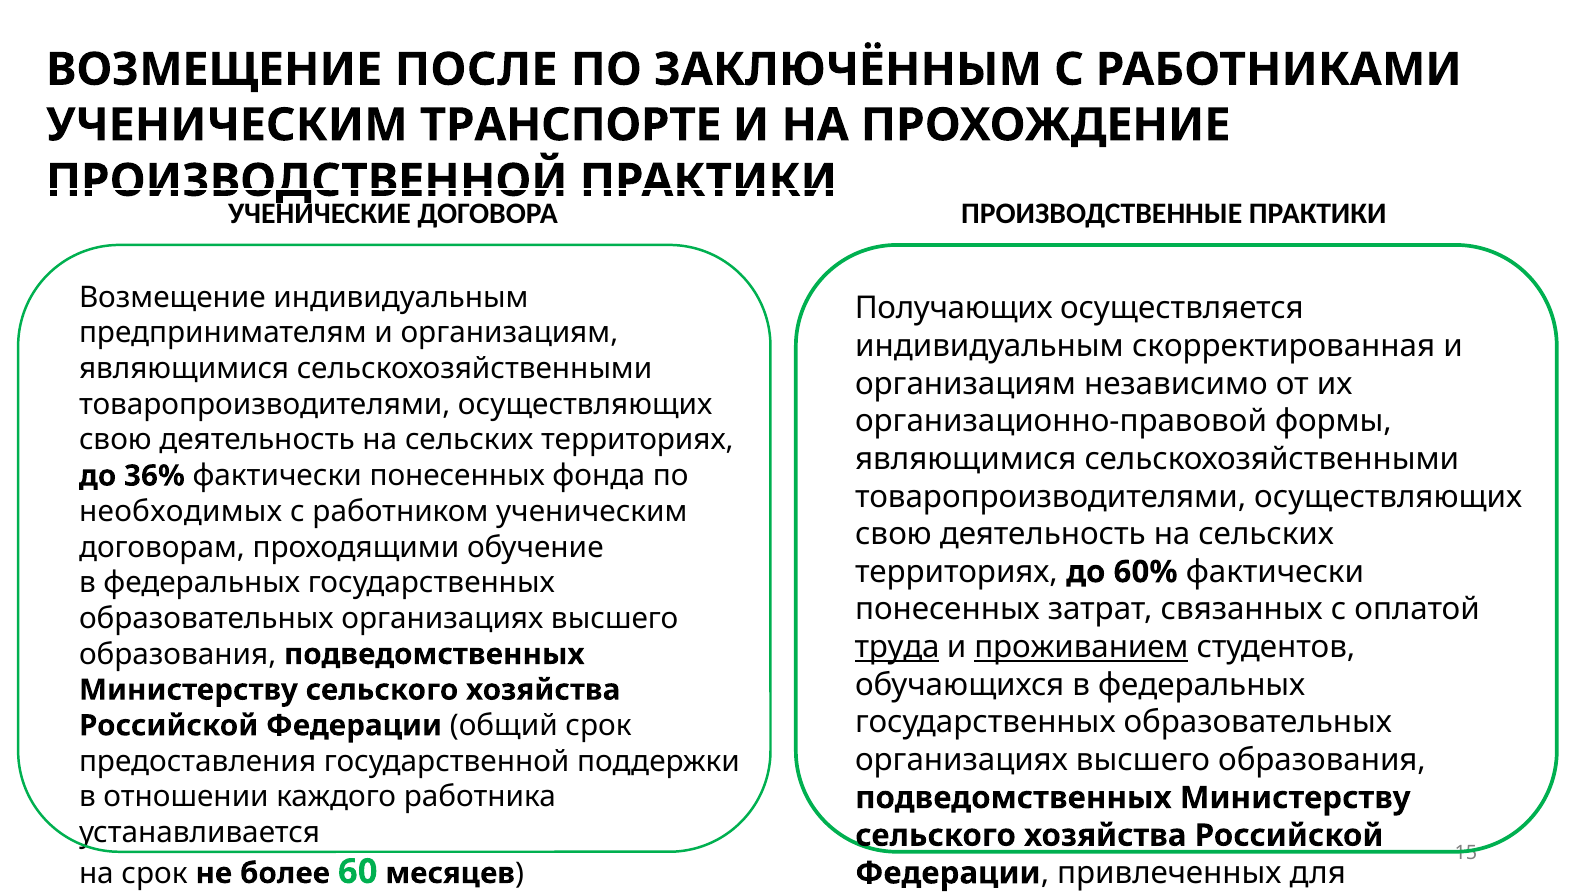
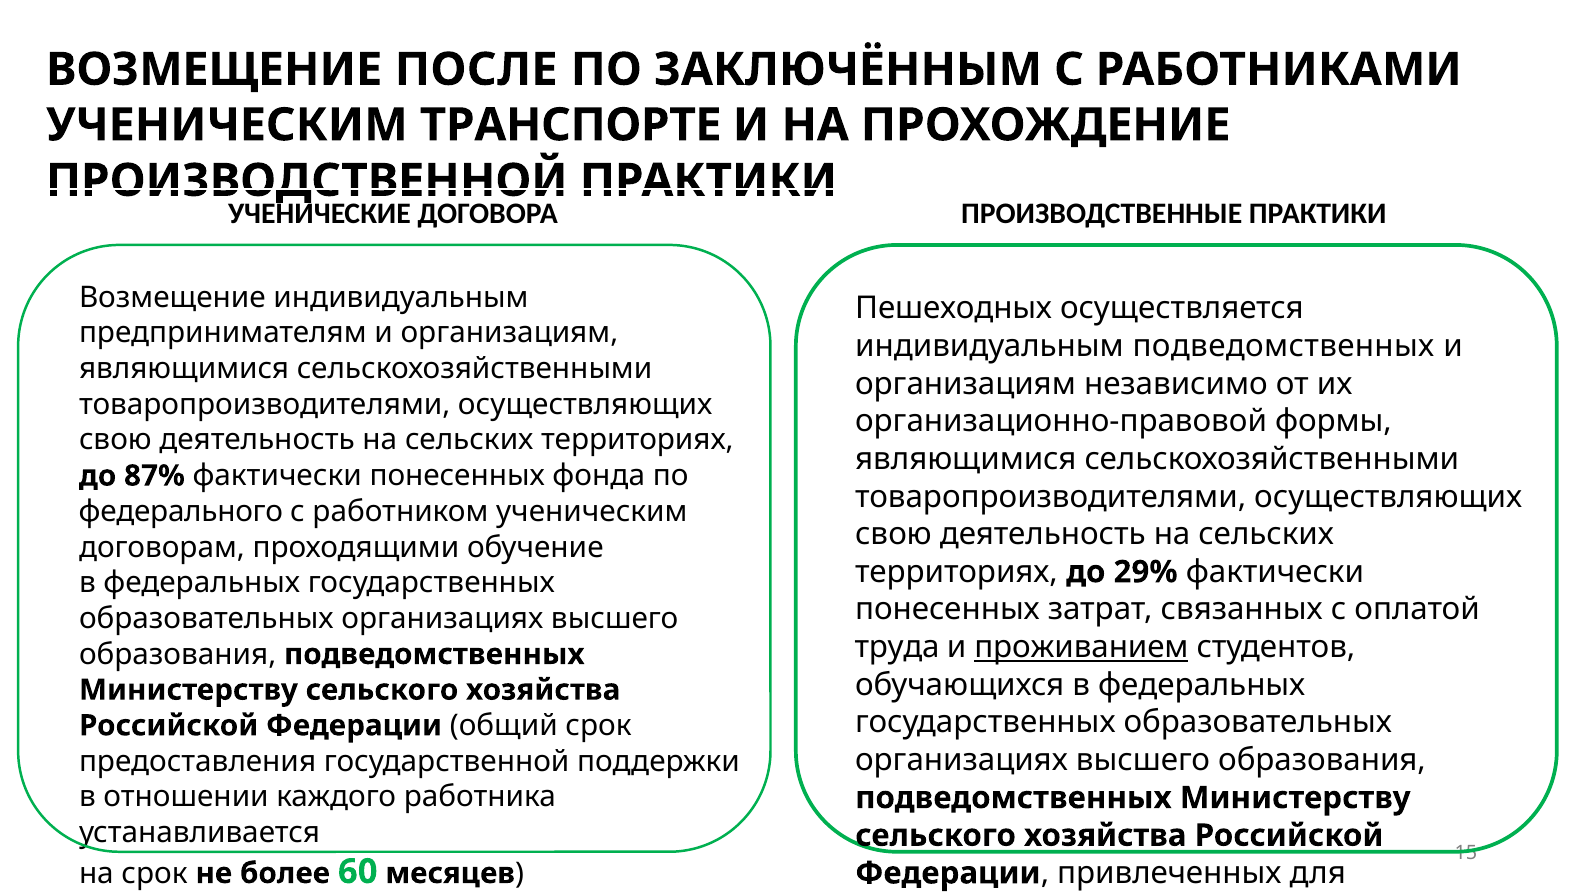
Получающих: Получающих -> Пешеходных
индивидуальным скорректированная: скорректированная -> подведомственных
36%: 36% -> 87%
необходимых: необходимых -> федерального
60%: 60% -> 29%
труда underline: present -> none
